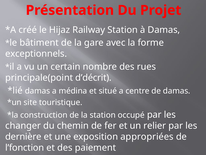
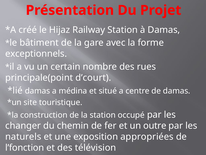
d’décrit: d’décrit -> d’court
relier: relier -> outre
dernière: dernière -> naturels
paiement: paiement -> télévision
